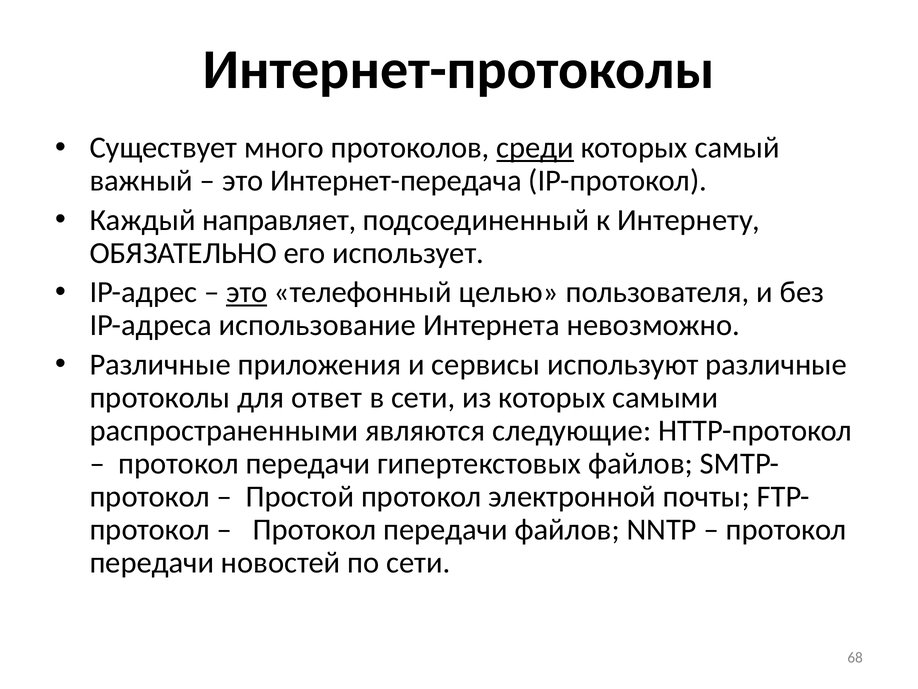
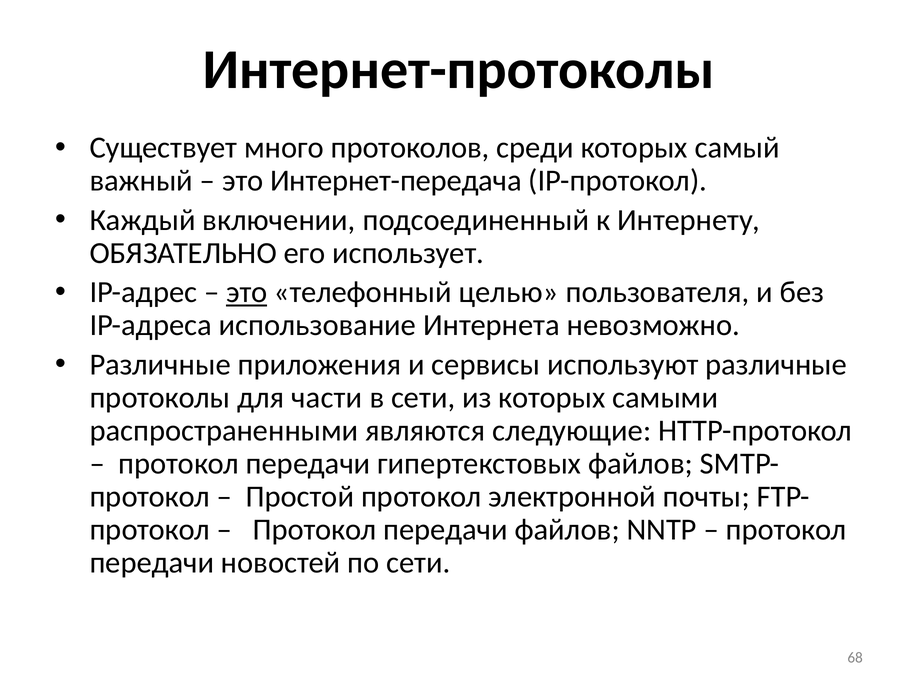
среди underline: present -> none
направляет: направляет -> включении
ответ: ответ -> части
